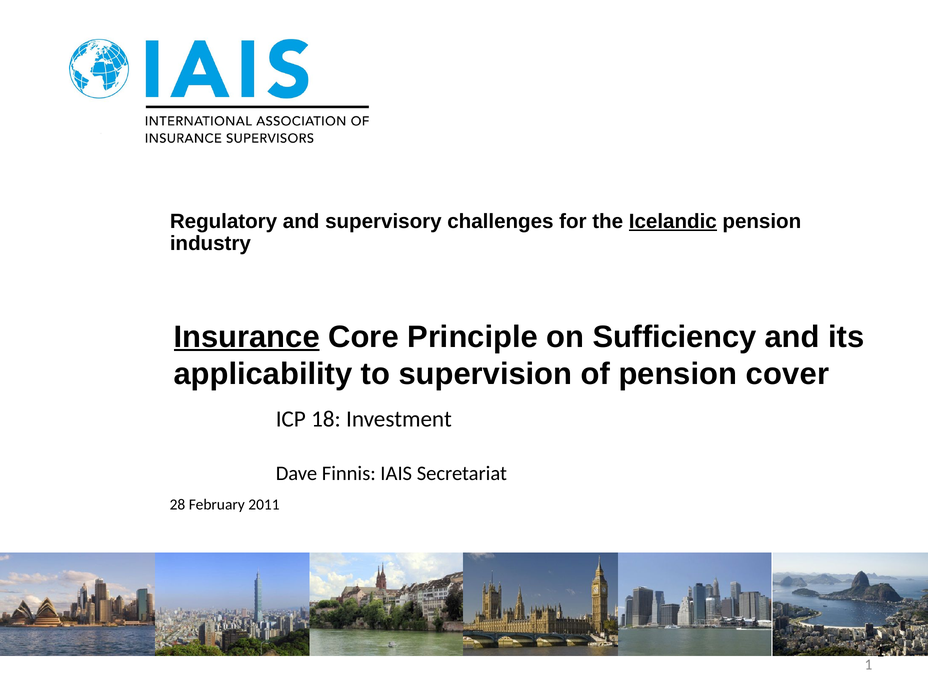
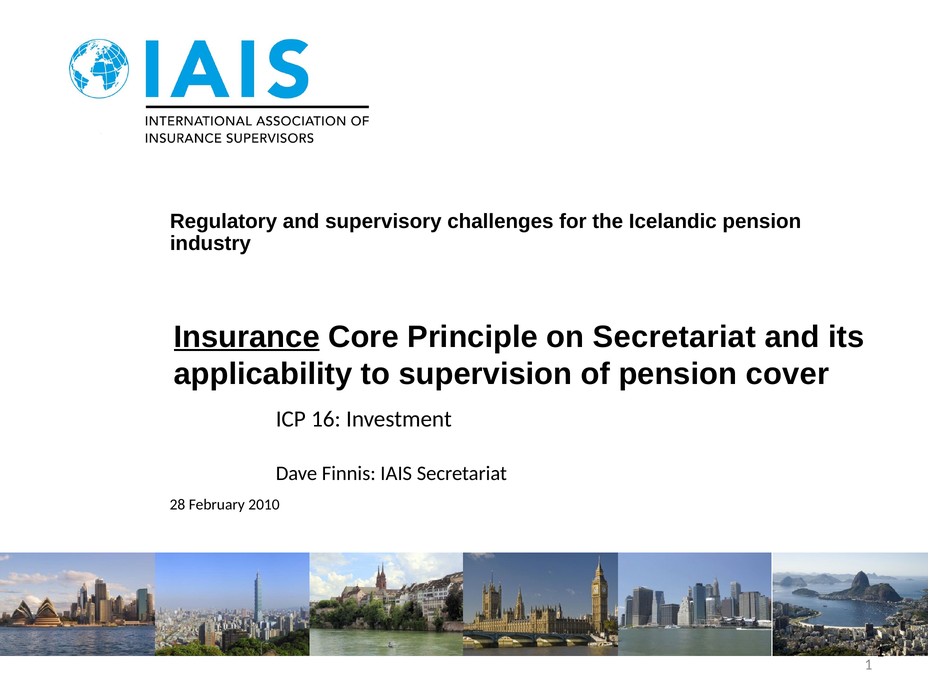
Icelandic underline: present -> none
on Sufficiency: Sufficiency -> Secretariat
18: 18 -> 16
2011: 2011 -> 2010
